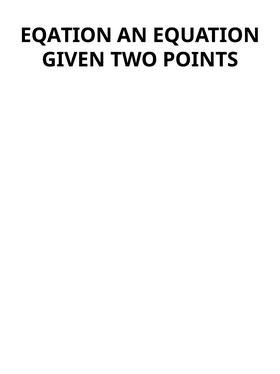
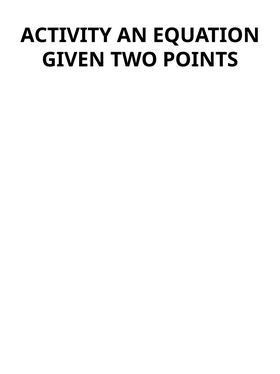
EQATION: EQATION -> ACTIVITY
